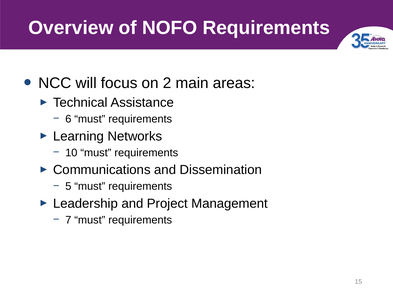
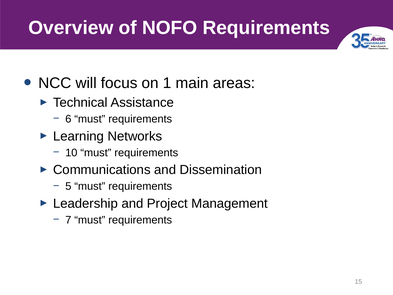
2: 2 -> 1
